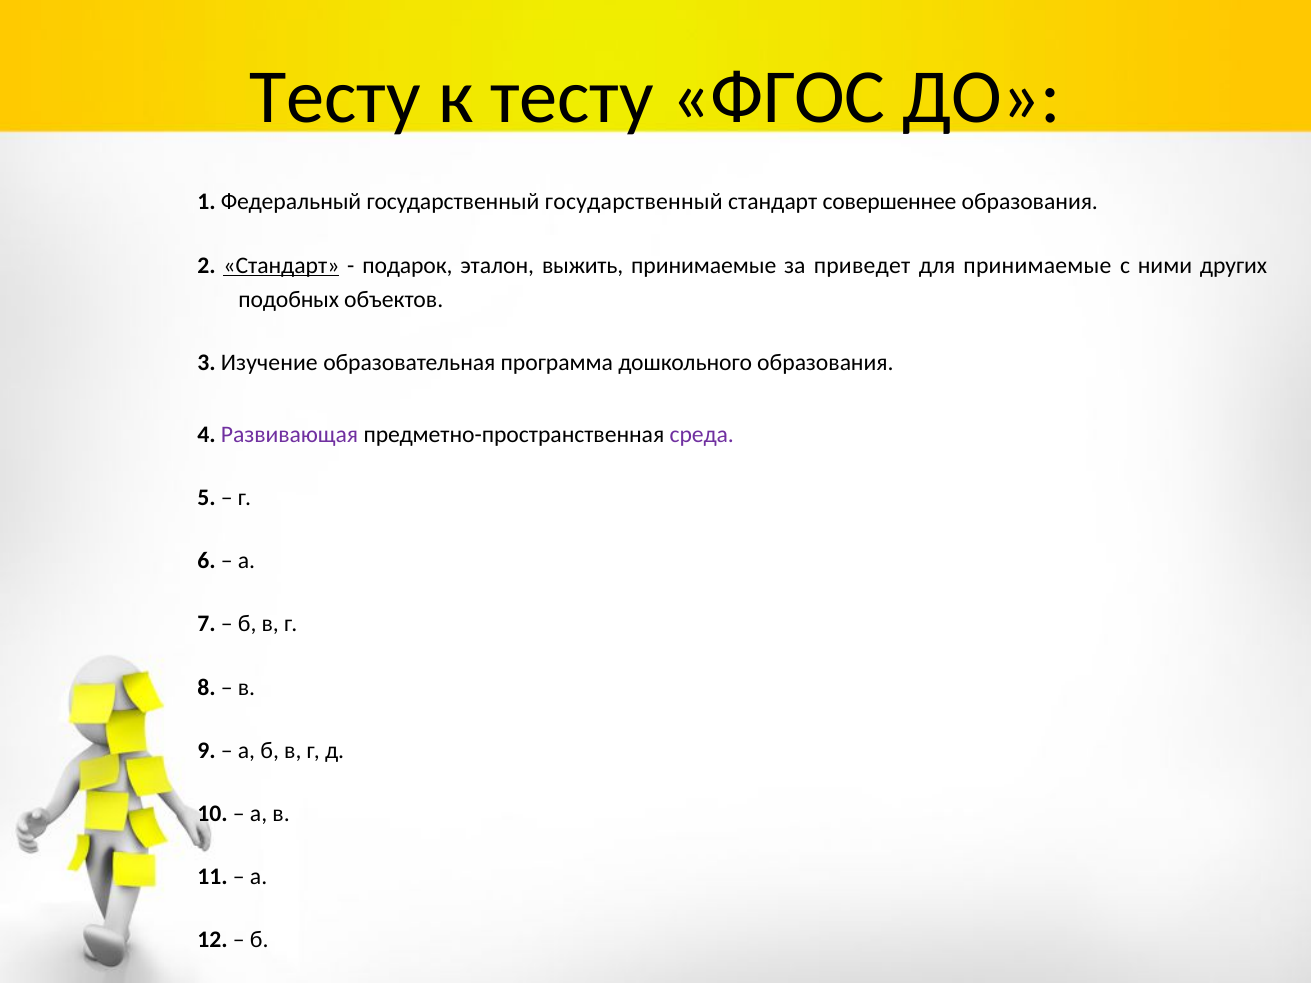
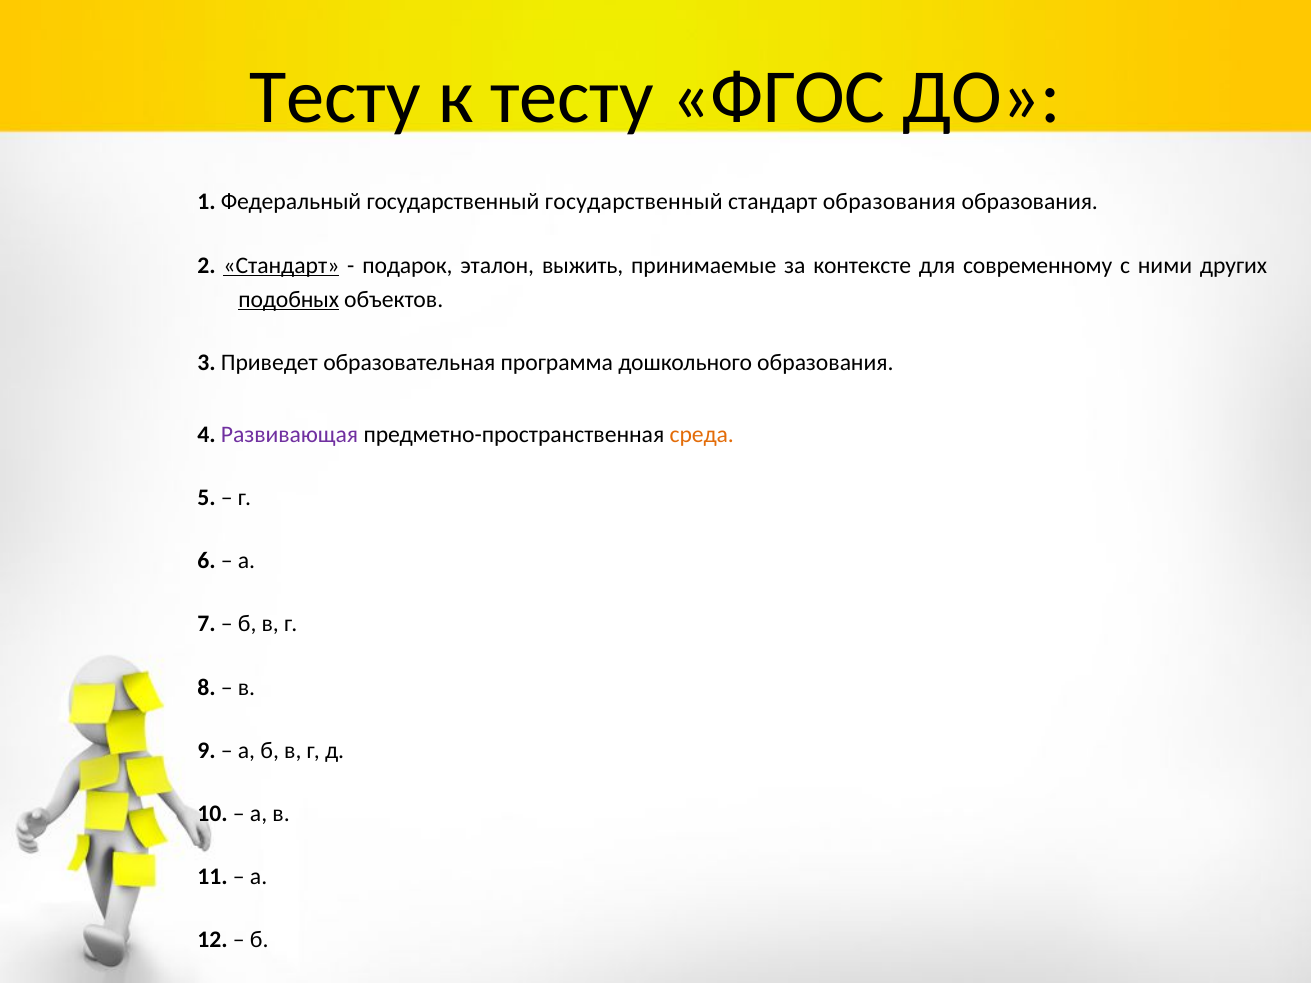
стандарт совершеннее: совершеннее -> образования
приведет: приведет -> контексте
для принимаемые: принимаемые -> современному
подобных underline: none -> present
Изучение: Изучение -> Приведет
среда colour: purple -> orange
